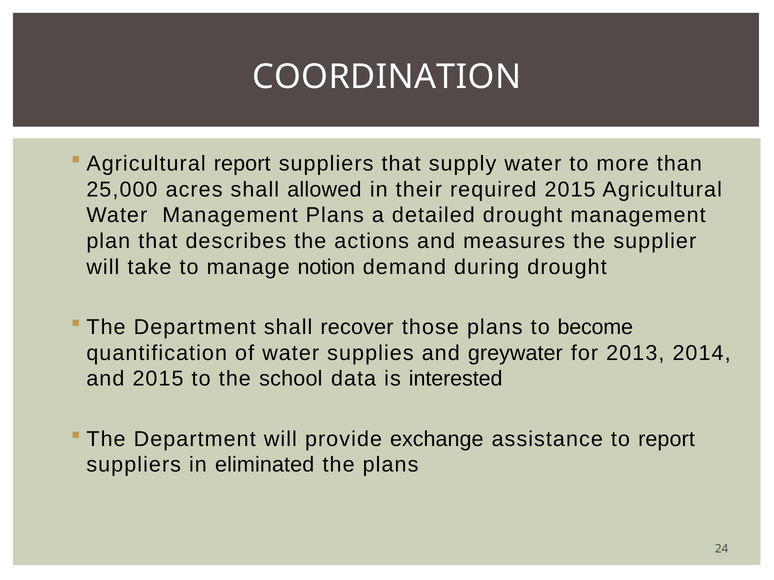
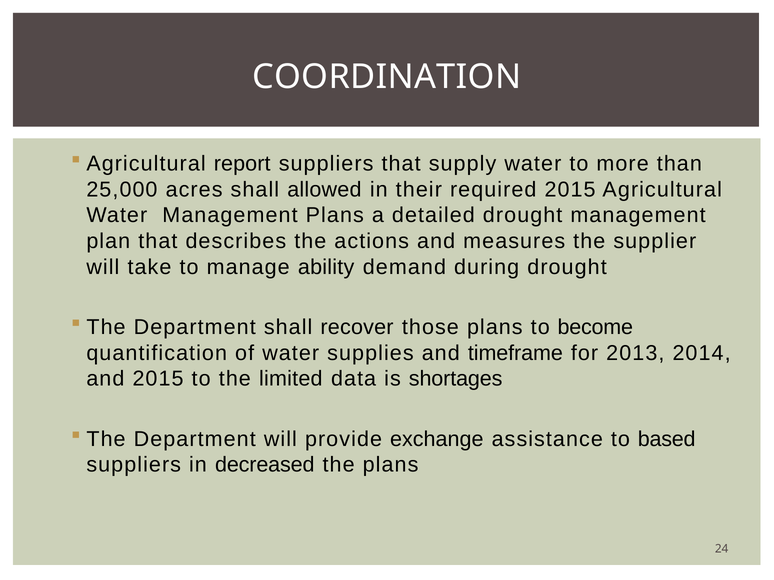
notion: notion -> ability
greywater: greywater -> timeframe
school: school -> limited
interested: interested -> shortages
to report: report -> based
eliminated: eliminated -> decreased
